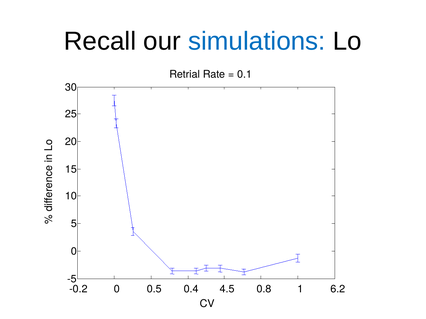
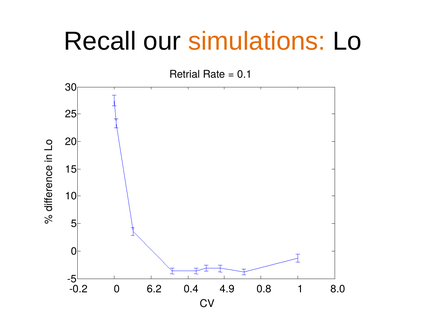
simulations colour: blue -> orange
0.5: 0.5 -> 6.2
4.5: 4.5 -> 4.9
6.2: 6.2 -> 8.0
